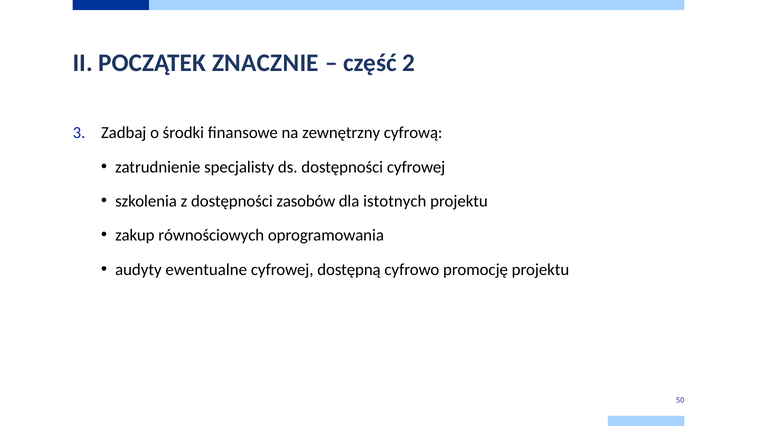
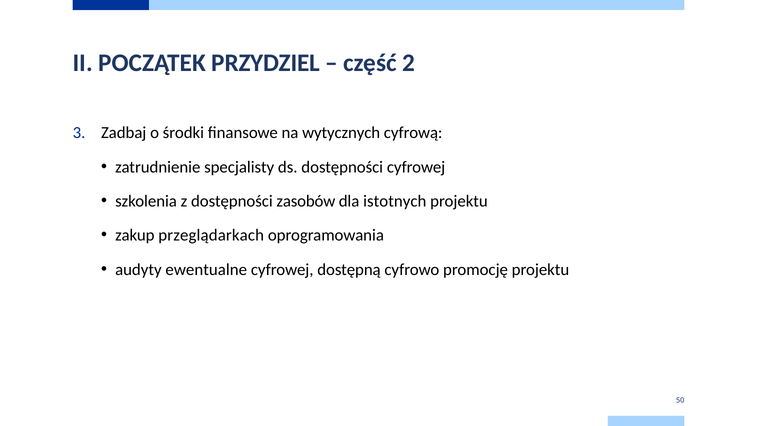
ZNACZNIE: ZNACZNIE -> PRZYDZIEL
zewnętrzny: zewnętrzny -> wytycznych
równościowych: równościowych -> przeglądarkach
